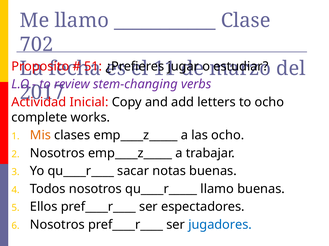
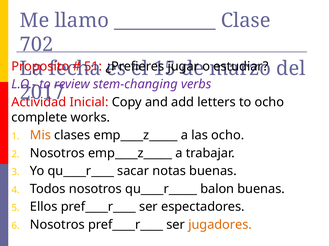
11: 11 -> 15
qu____r_____ llamo: llamo -> balon
jugadores colour: blue -> orange
